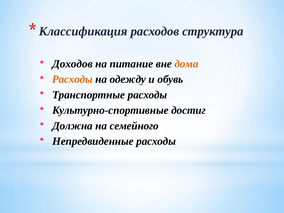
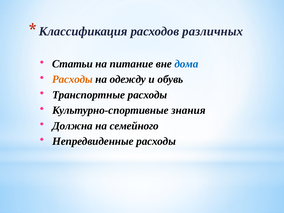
структура: структура -> различных
Доходов: Доходов -> Статьи
дома colour: orange -> blue
достиг: достиг -> знания
